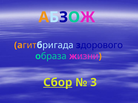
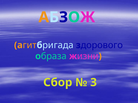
Сбор underline: present -> none
